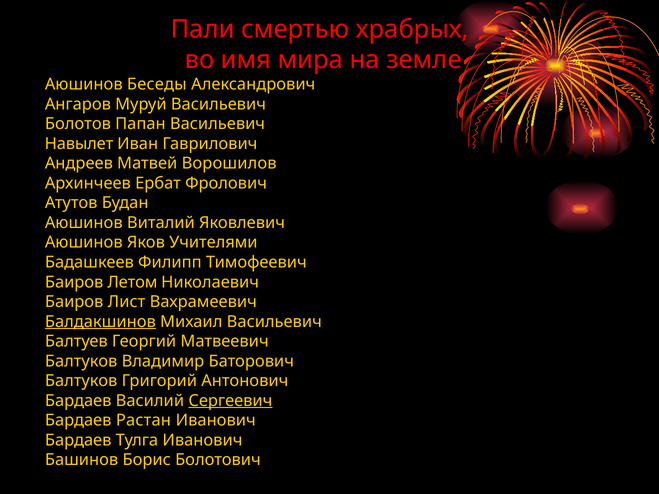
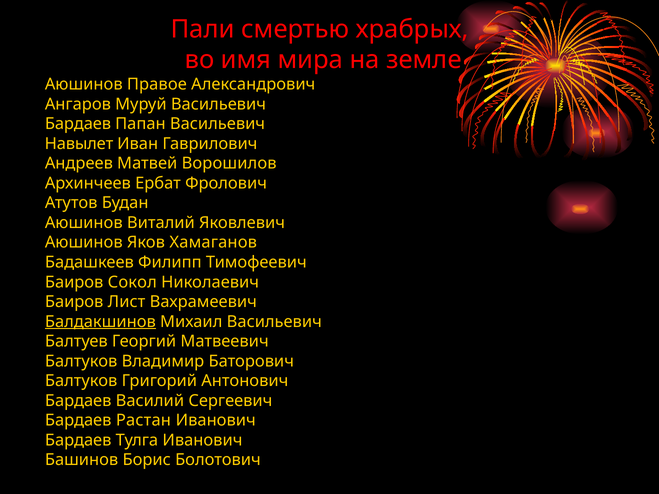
Беседы: Беседы -> Правое
Болотов at (78, 124): Болотов -> Бардаев
Учителями: Учителями -> Хамаганов
Летом: Летом -> Сокол
Сергеевич underline: present -> none
